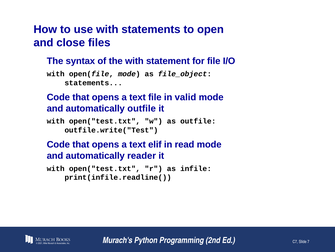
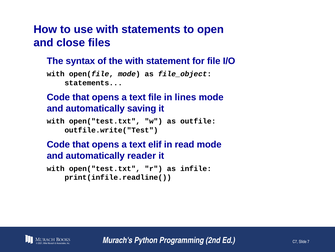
valid: valid -> lines
automatically outfile: outfile -> saving
